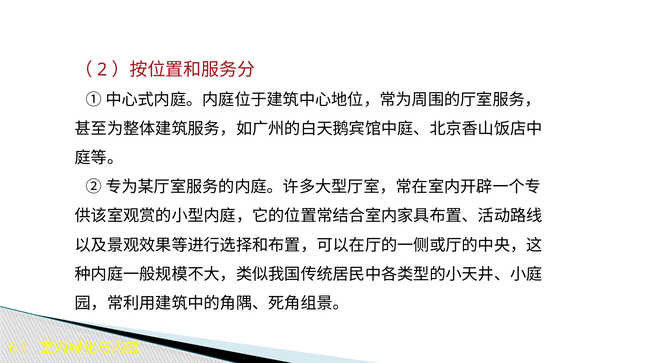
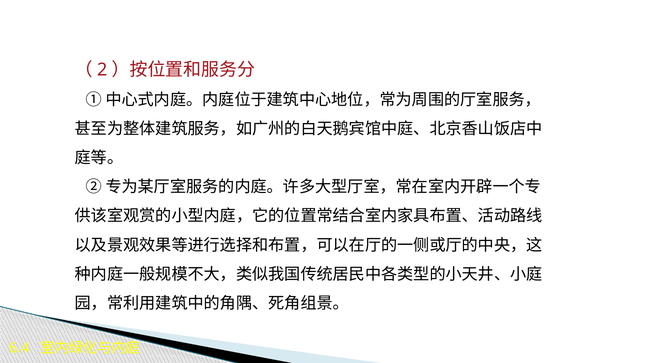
6.1: 6.1 -> 6.4
